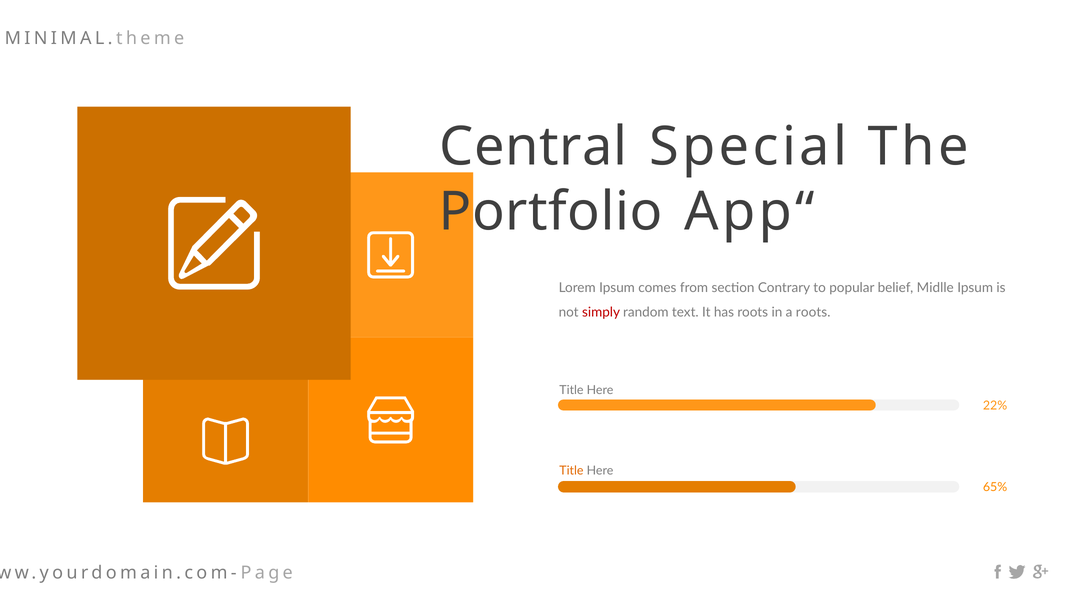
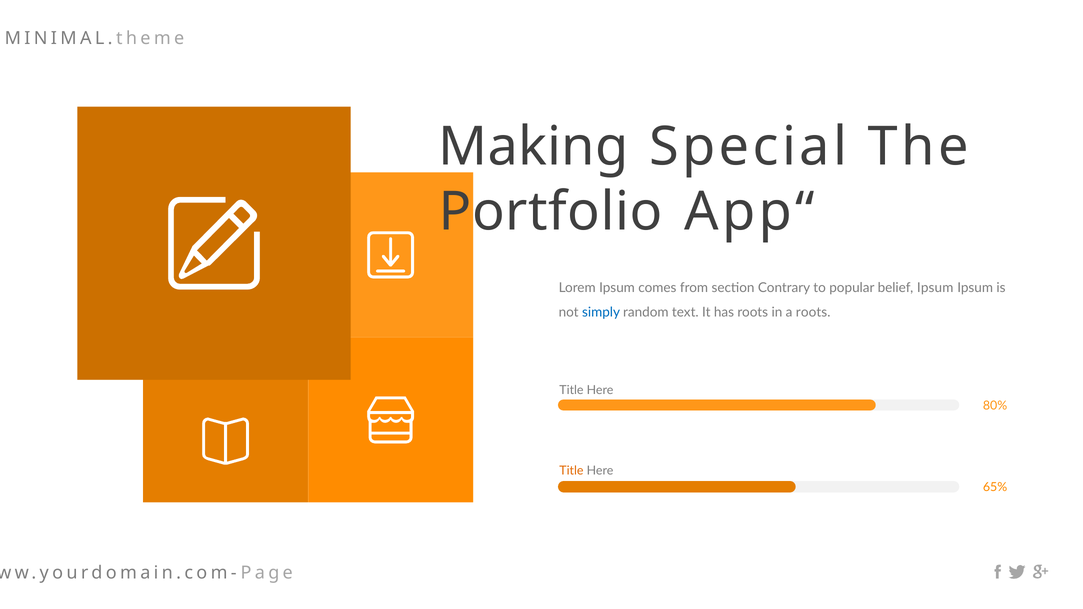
Central: Central -> Making
belief Midlle: Midlle -> Ipsum
simply colour: red -> blue
22%: 22% -> 80%
